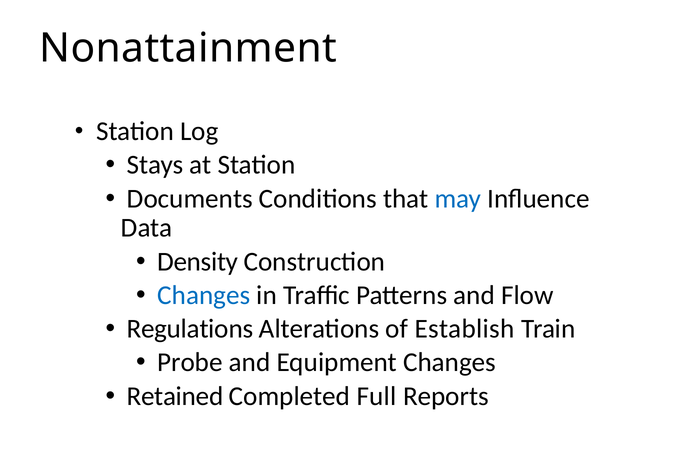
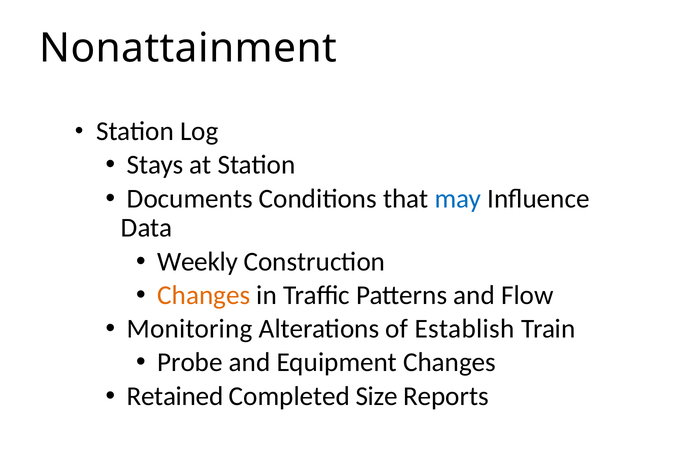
Density: Density -> Weekly
Changes at (204, 295) colour: blue -> orange
Regulations: Regulations -> Monitoring
Full: Full -> Size
